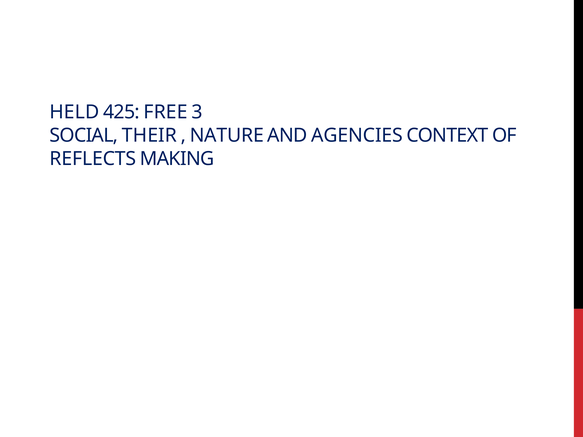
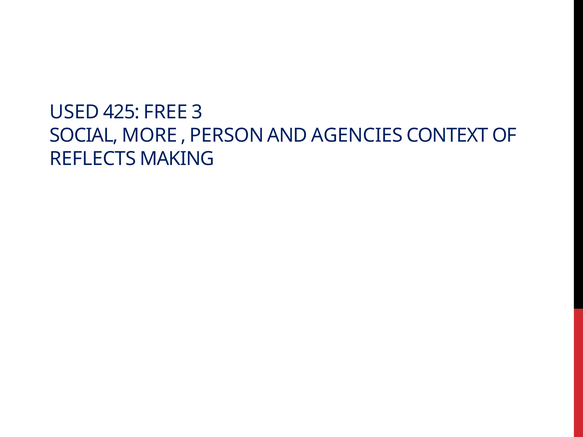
HELD: HELD -> USED
THEIR: THEIR -> MORE
NATURE: NATURE -> PERSON
